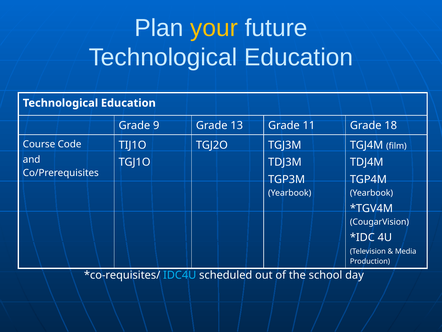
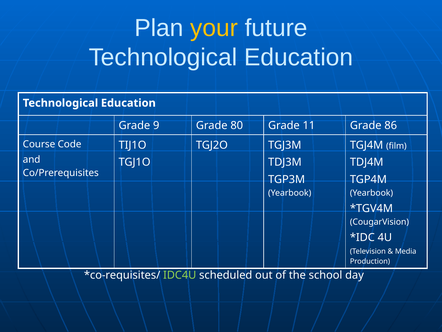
13: 13 -> 80
18: 18 -> 86
IDC4U colour: light blue -> light green
